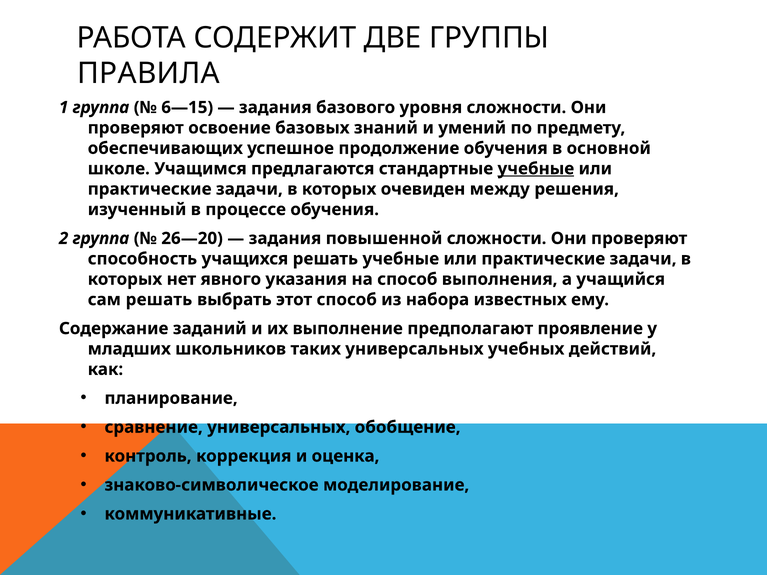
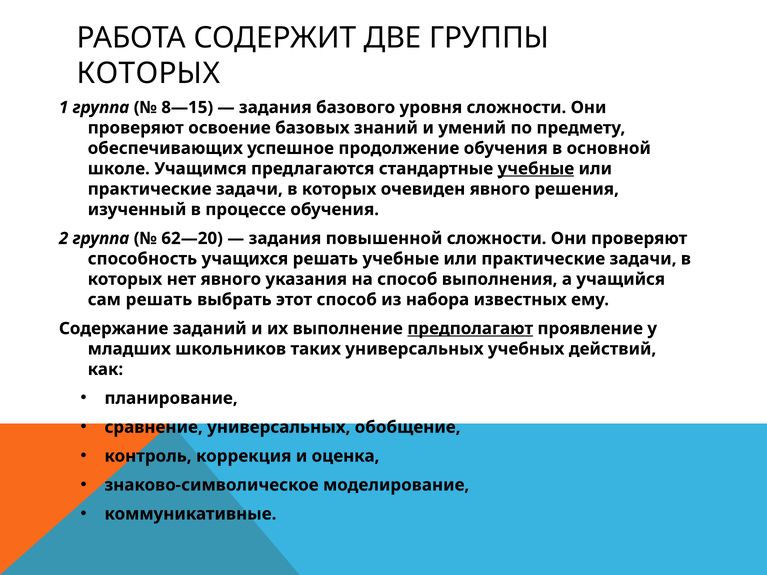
ПРАВИЛА at (148, 74): ПРАВИЛА -> КОТОРЫХ
6—15: 6—15 -> 8—15
очевиден между: между -> явного
26—20: 26—20 -> 62—20
предполагают underline: none -> present
